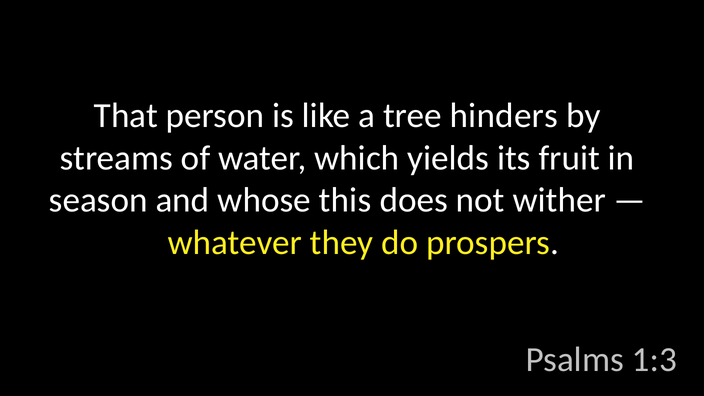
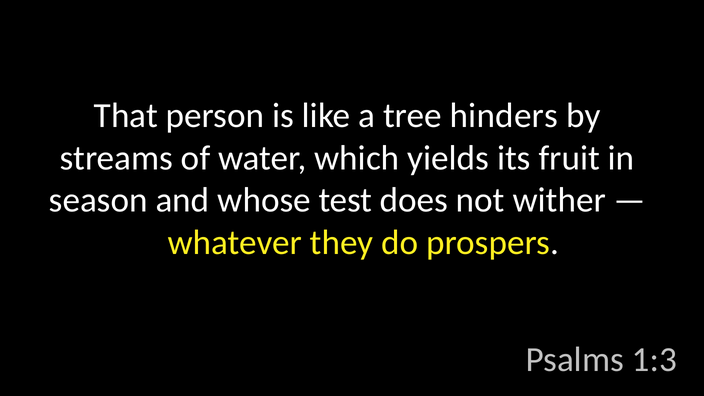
this: this -> test
